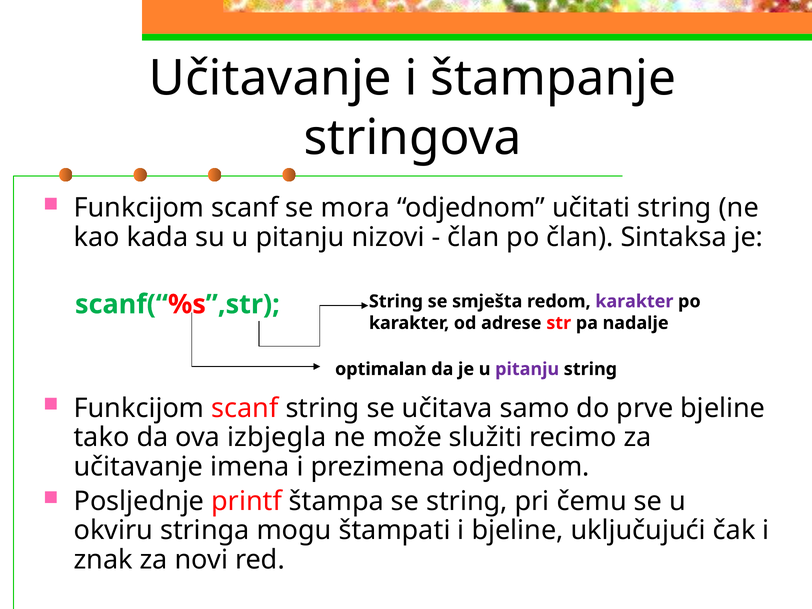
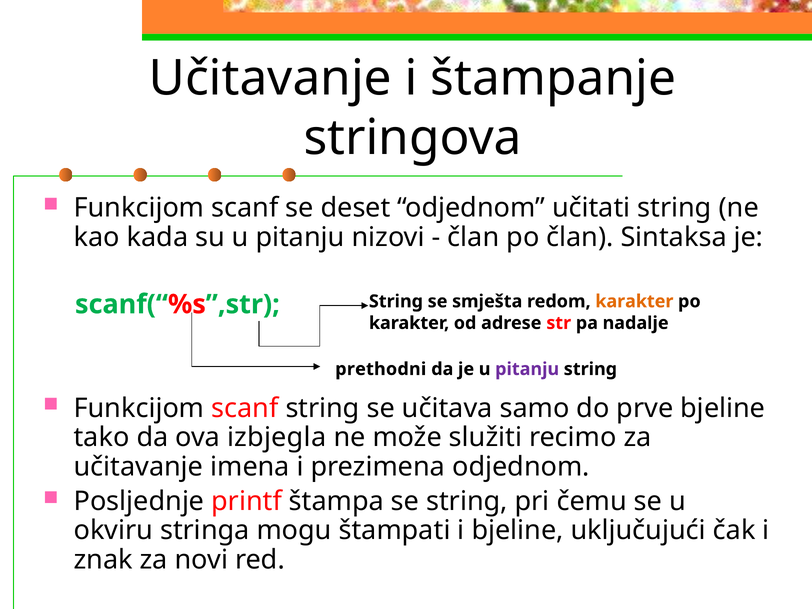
mora: mora -> deset
karakter at (634, 301) colour: purple -> orange
optimalan: optimalan -> prethodni
